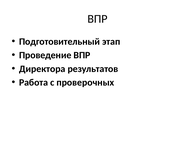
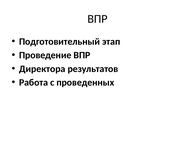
проверочных: проверочных -> проведенных
